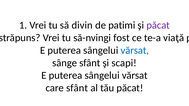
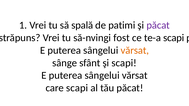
să divin: divin -> spală
te-a viaţă: viaţă -> scapi
vărsat at (135, 50) colour: blue -> orange
care sfânt: sfânt -> scapi
